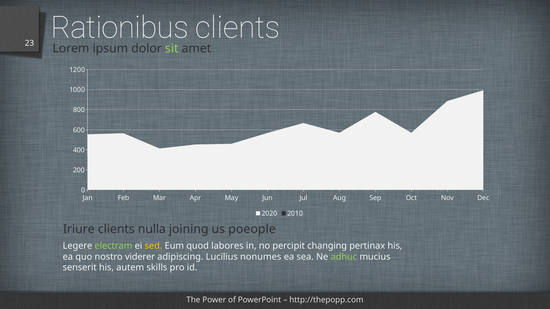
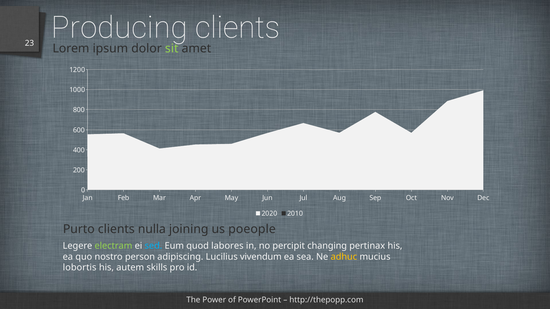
Rationibus: Rationibus -> Producing
Iriure: Iriure -> Purto
sed colour: yellow -> light blue
viderer: viderer -> person
nonumes: nonumes -> vivendum
adhuc colour: light green -> yellow
senserit: senserit -> lobortis
